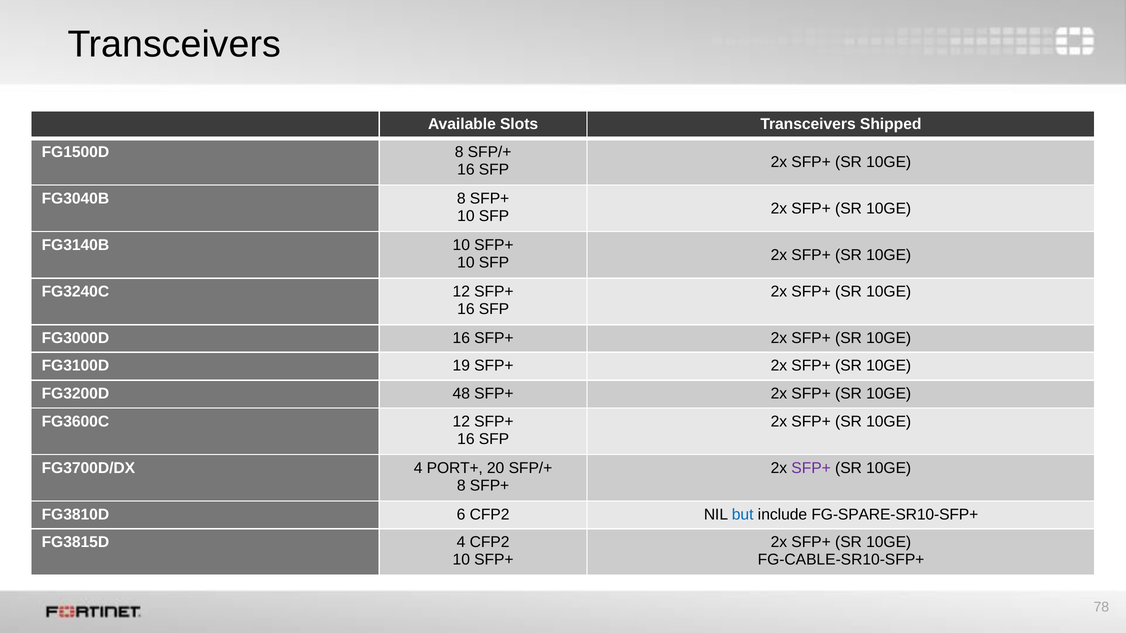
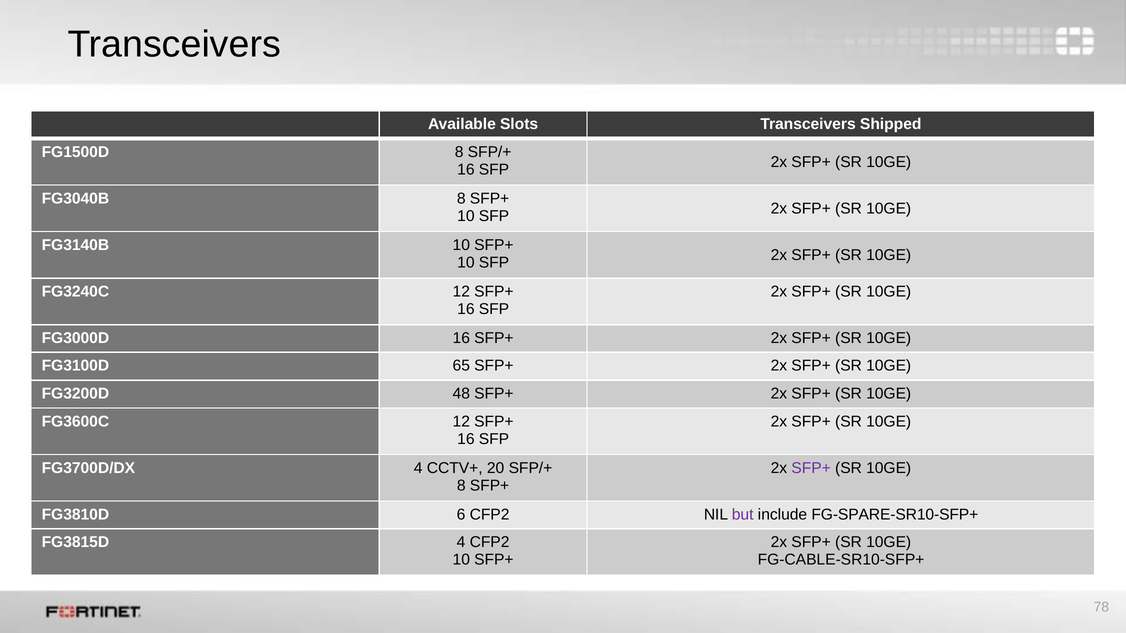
19: 19 -> 65
PORT+: PORT+ -> CCTV+
but colour: blue -> purple
